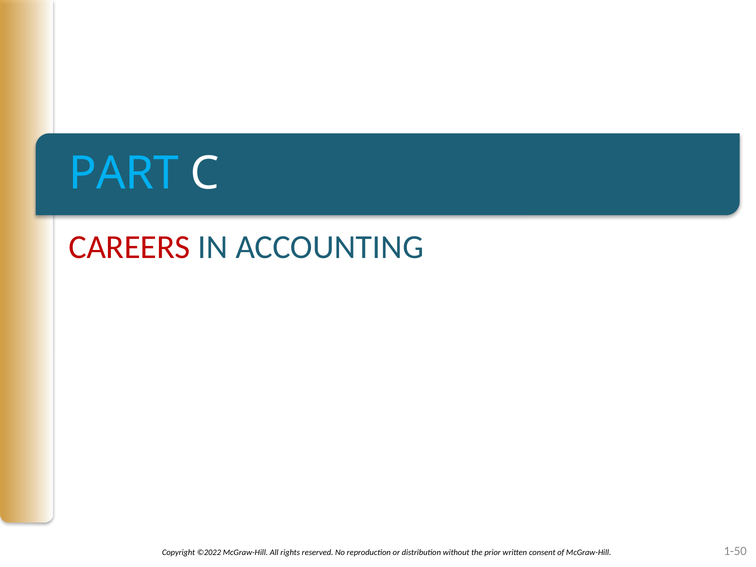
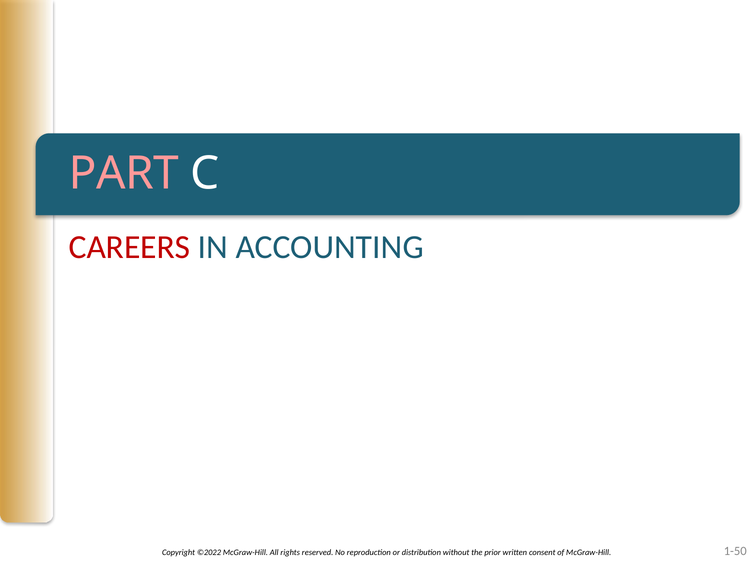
PART colour: light blue -> pink
